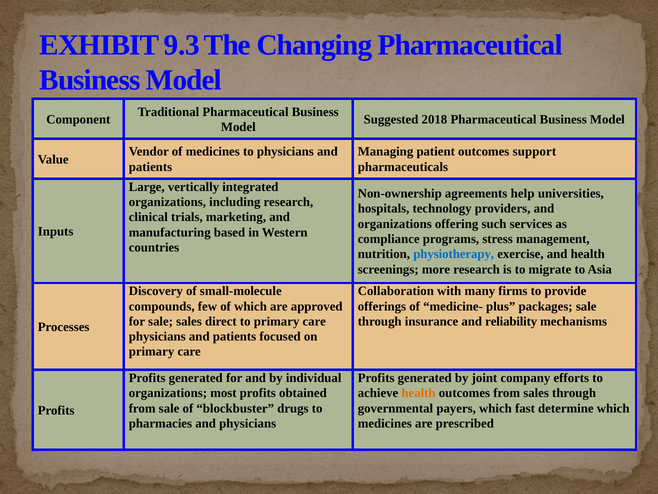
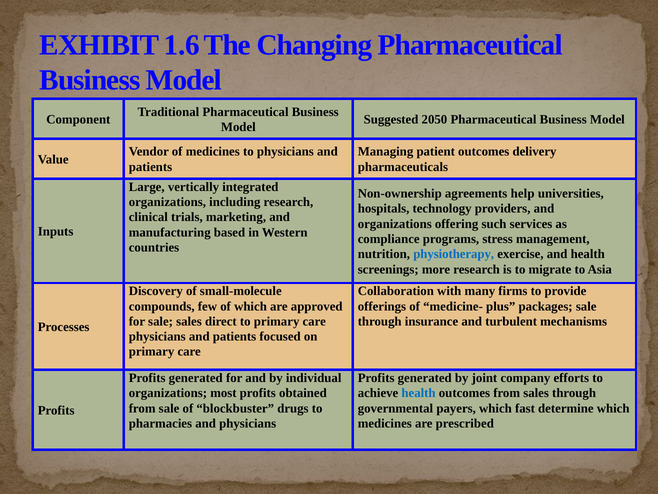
9.3: 9.3 -> 1.6
2018: 2018 -> 2050
support: support -> delivery
reliability: reliability -> turbulent
health at (419, 393) colour: orange -> blue
